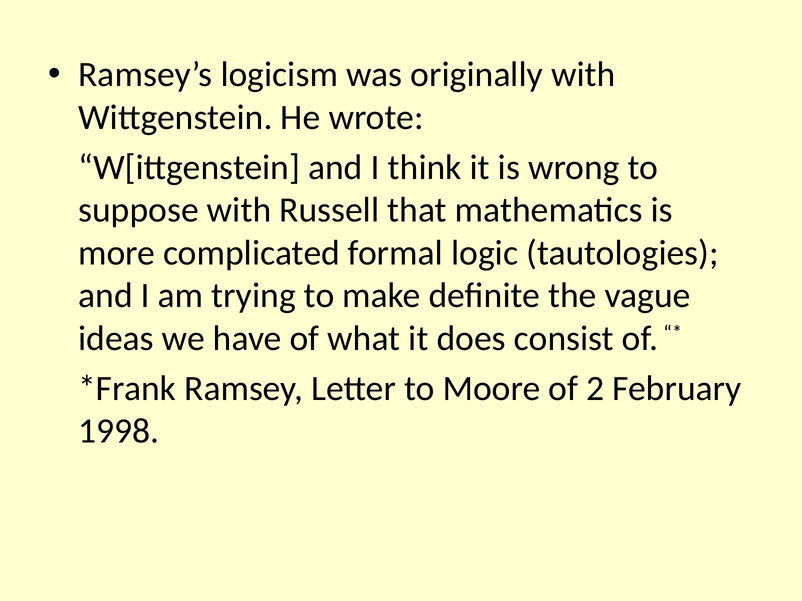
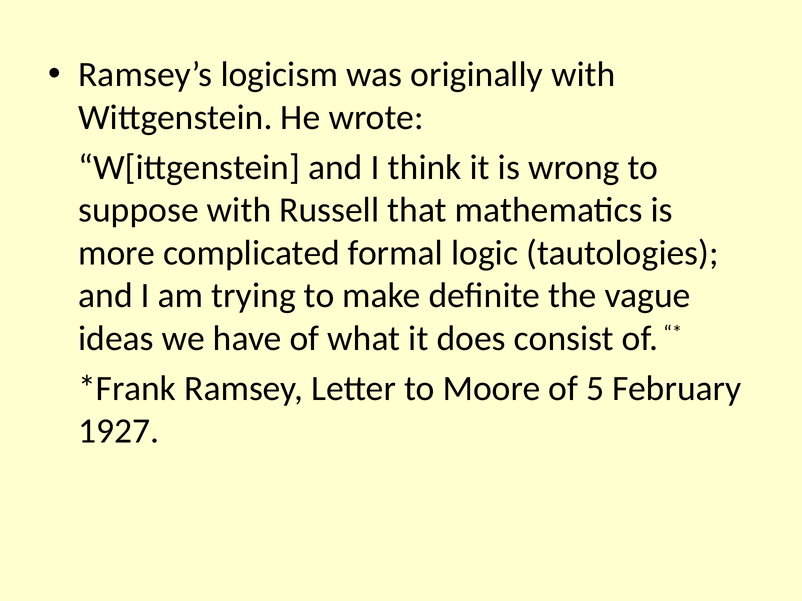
2: 2 -> 5
1998: 1998 -> 1927
